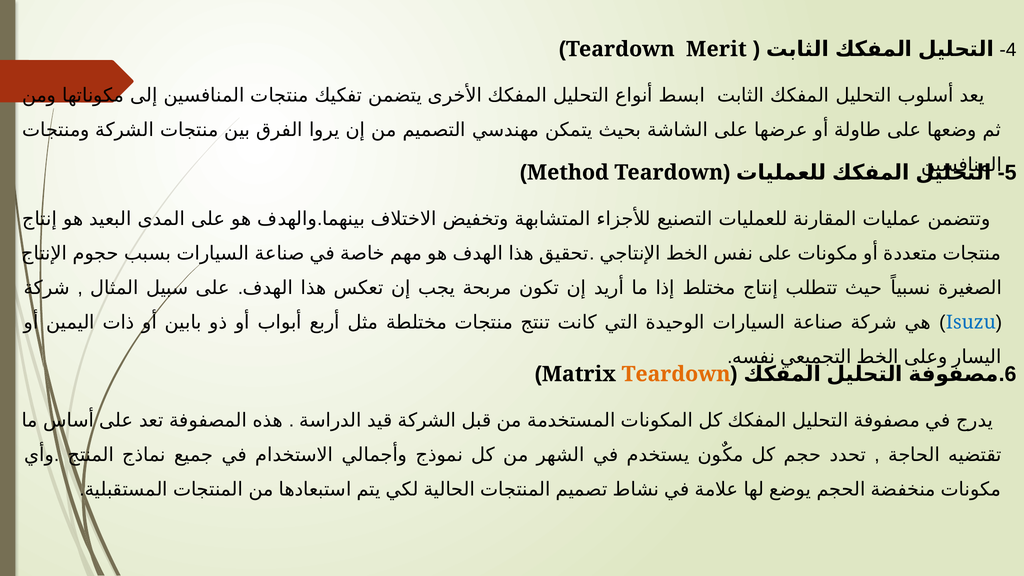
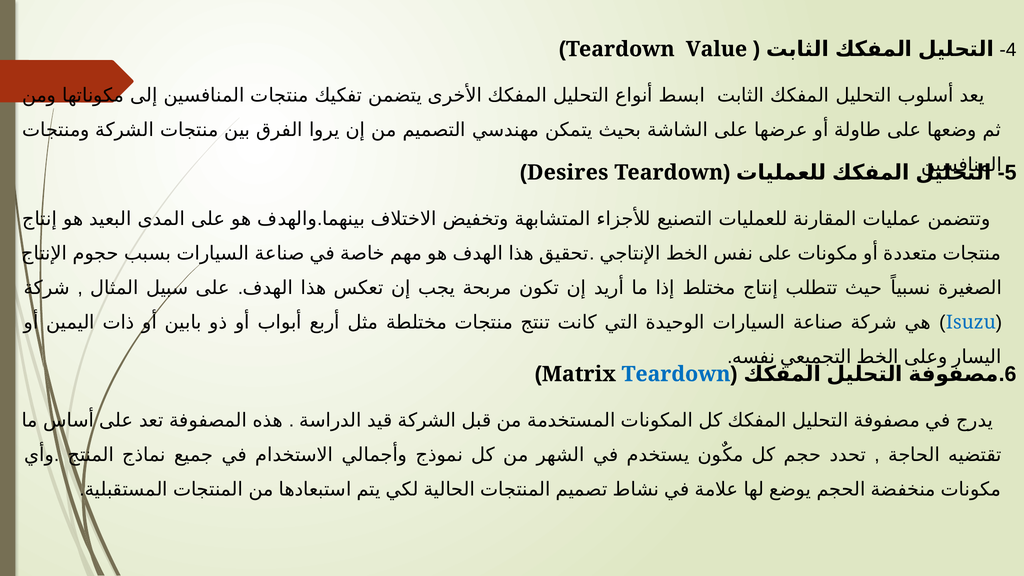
Merit: Merit -> Value
Method: Method -> Desires
Teardown at (676, 374) colour: orange -> blue
